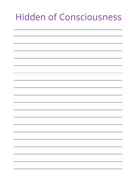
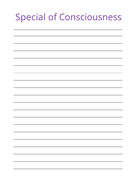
Hidden: Hidden -> Special
